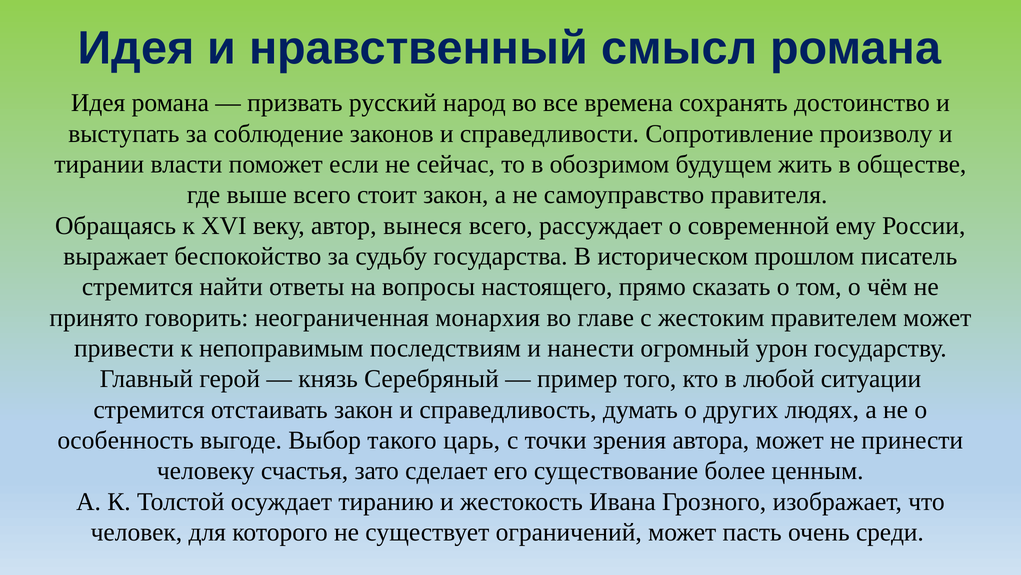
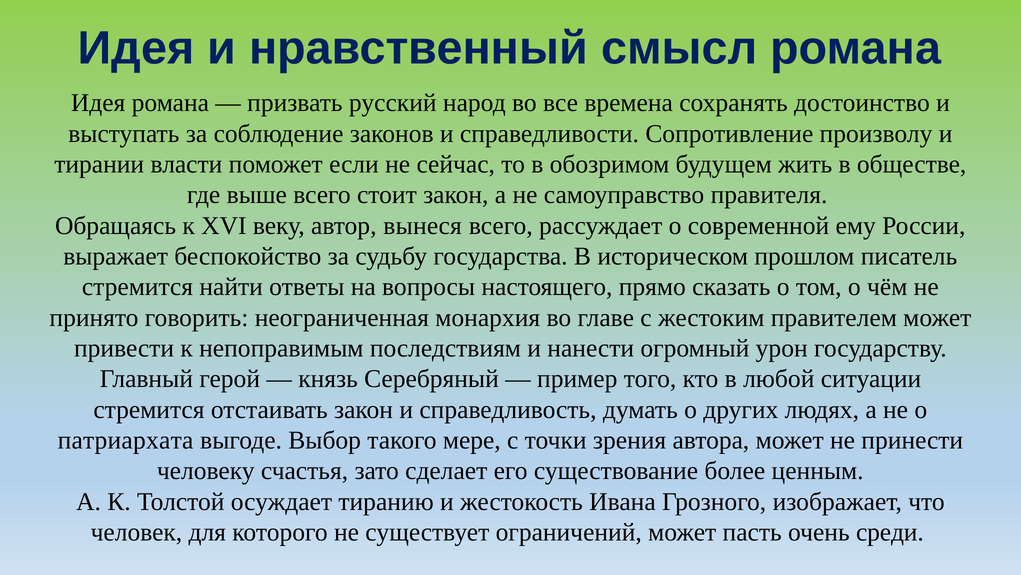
особенность: особенность -> патриархата
царь: царь -> мере
